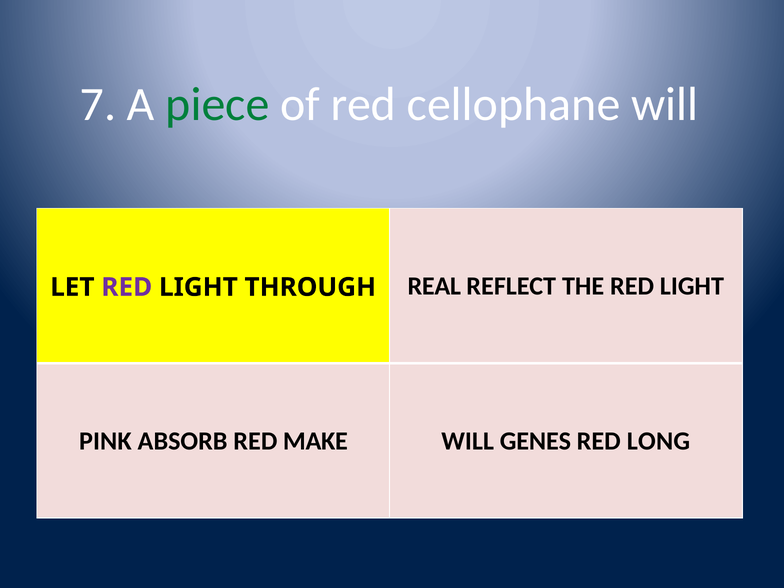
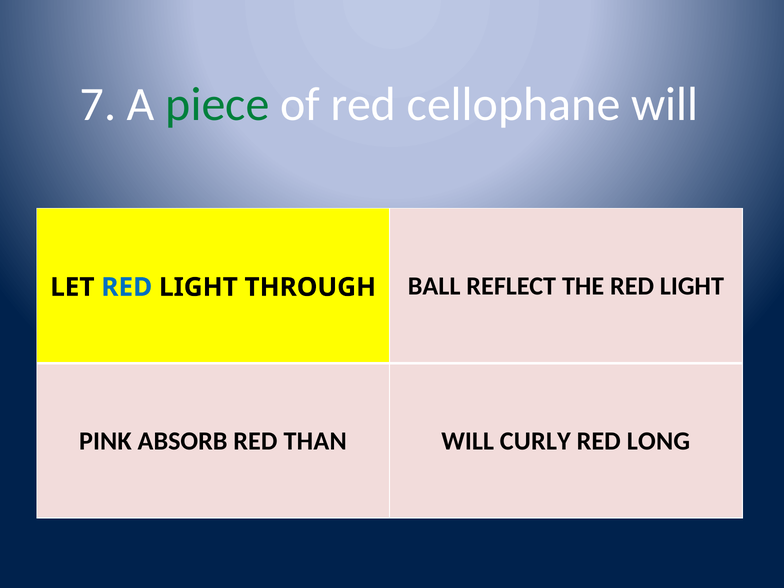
RED at (127, 287) colour: purple -> blue
REAL: REAL -> BALL
MAKE: MAKE -> THAN
GENES: GENES -> CURLY
